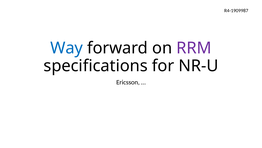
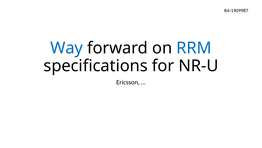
RRM colour: purple -> blue
